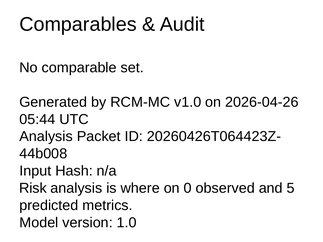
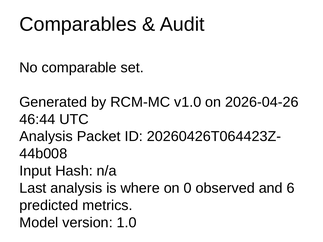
05:44: 05:44 -> 46:44
Risk: Risk -> Last
5: 5 -> 6
